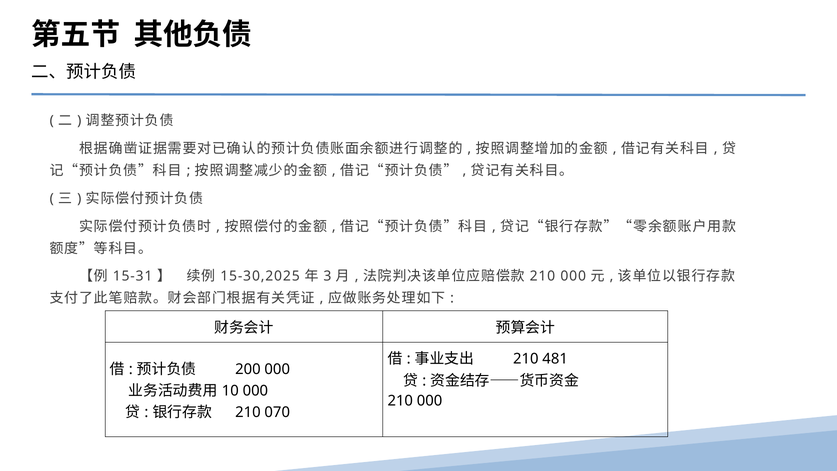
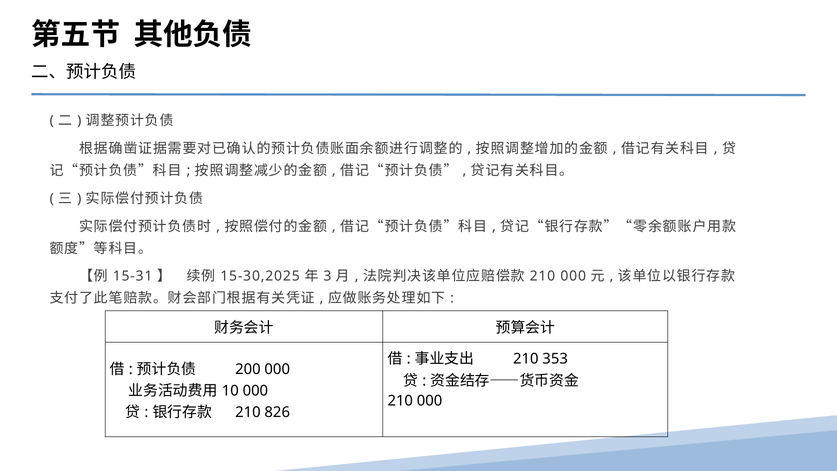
481: 481 -> 353
070: 070 -> 826
